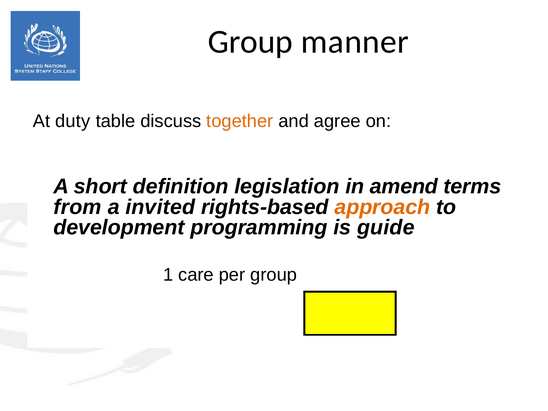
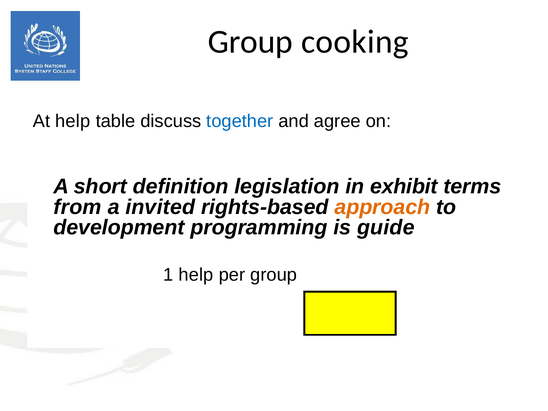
manner: manner -> cooking
At duty: duty -> help
together colour: orange -> blue
amend: amend -> exhibit
1 care: care -> help
